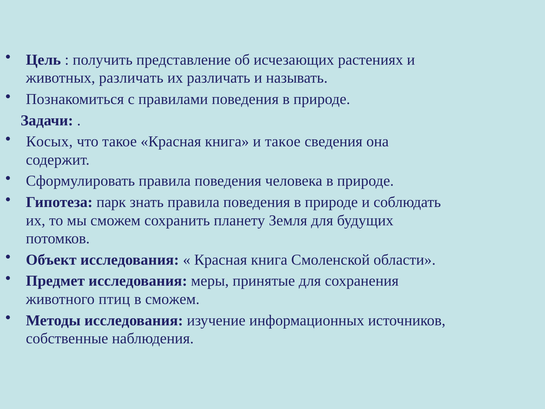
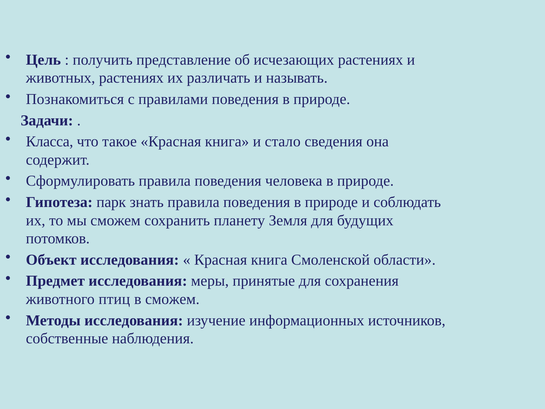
животных различать: различать -> растениях
Косых: Косых -> Класса
и такое: такое -> стало
